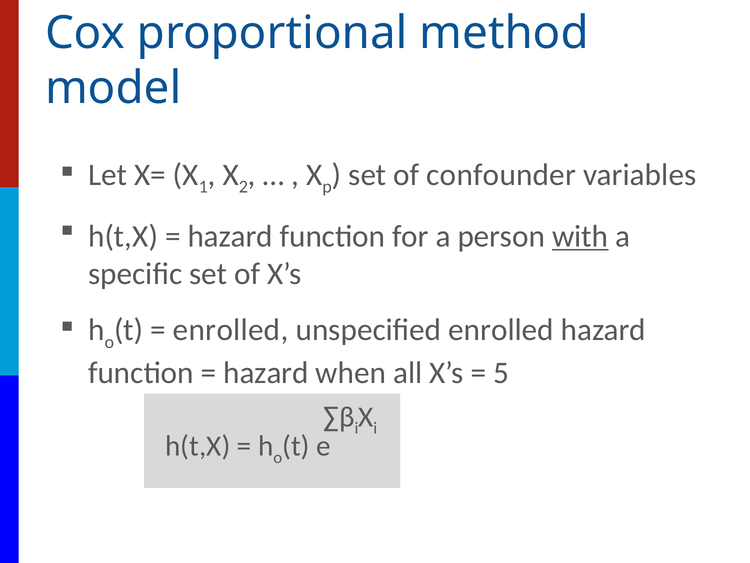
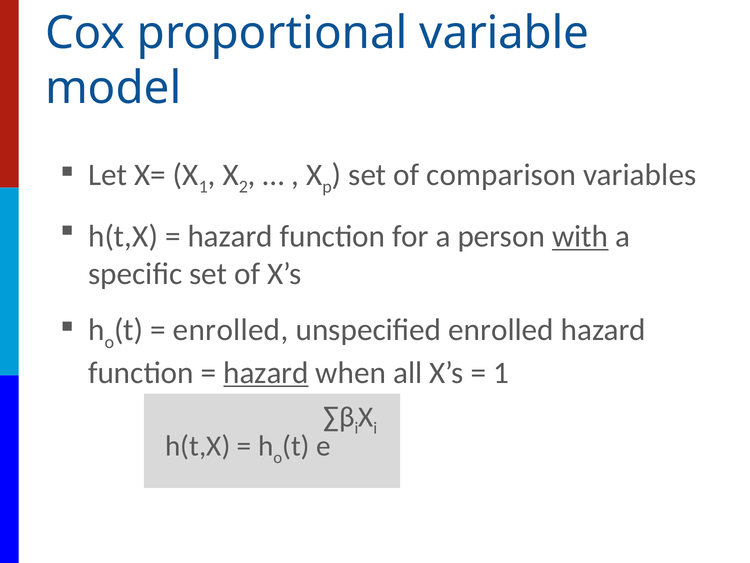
method: method -> variable
confounder: confounder -> comparison
hazard at (266, 372) underline: none -> present
5 at (501, 372): 5 -> 1
